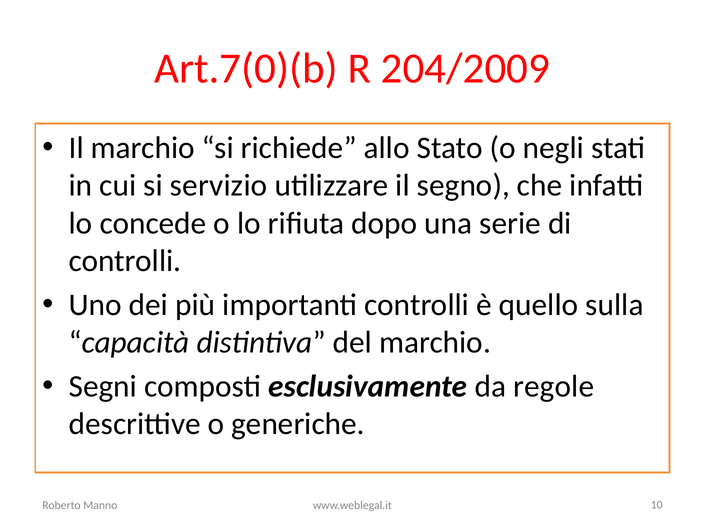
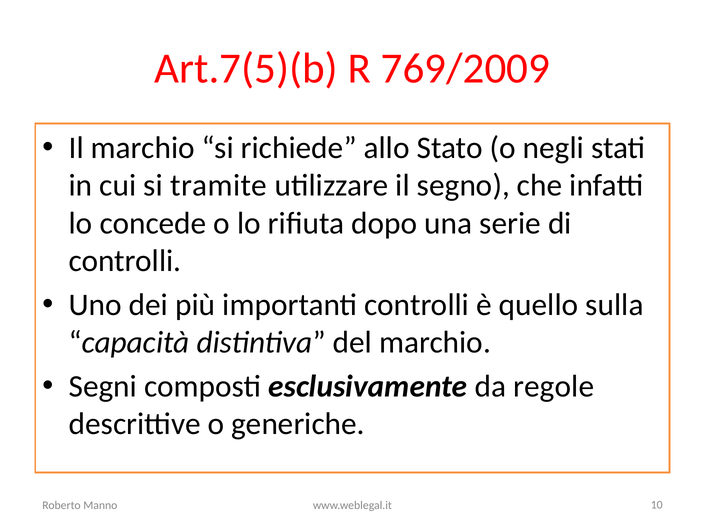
Art.7(0)(b: Art.7(0)(b -> Art.7(5)(b
204/2009: 204/2009 -> 769/2009
servizio: servizio -> tramite
